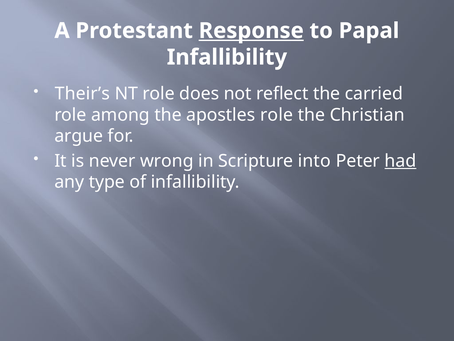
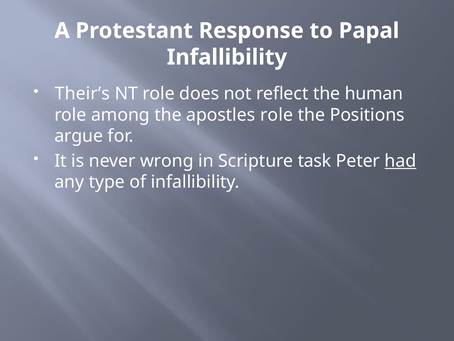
Response underline: present -> none
carried: carried -> human
Christian: Christian -> Positions
into: into -> task
